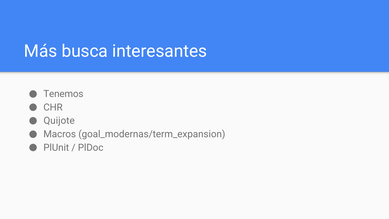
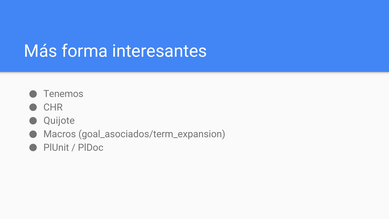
busca: busca -> forma
goal_modernas/term_expansion: goal_modernas/term_expansion -> goal_asociados/term_expansion
